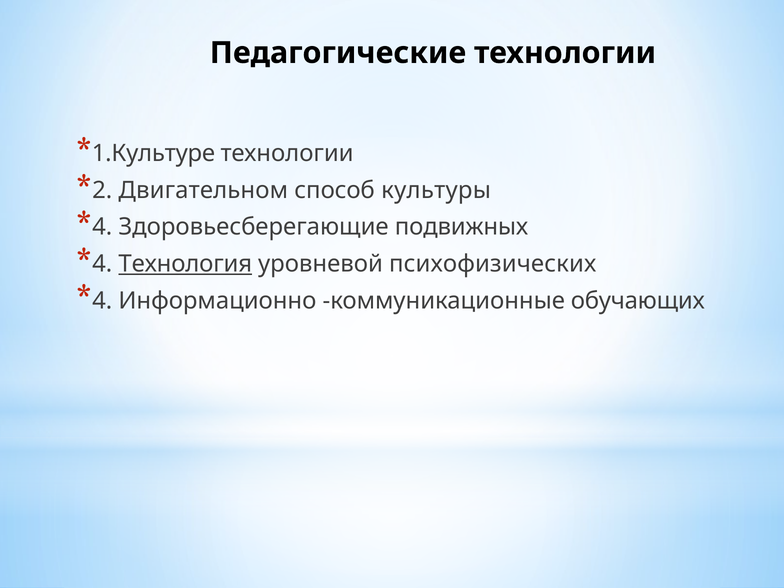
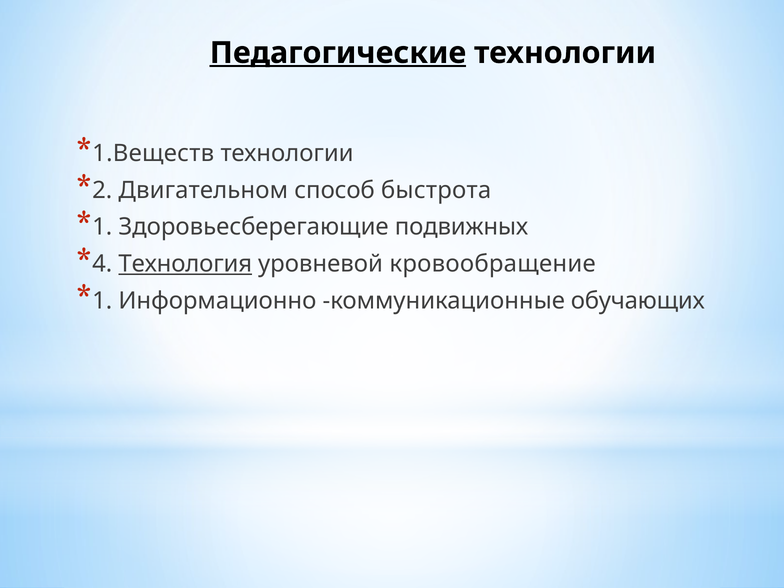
Педагогические underline: none -> present
1.Культуре: 1.Культуре -> 1.Веществ
культуры: культуры -> быстрота
4 at (102, 227): 4 -> 1
психофизических: психофизических -> кровообращение
4 at (102, 301): 4 -> 1
